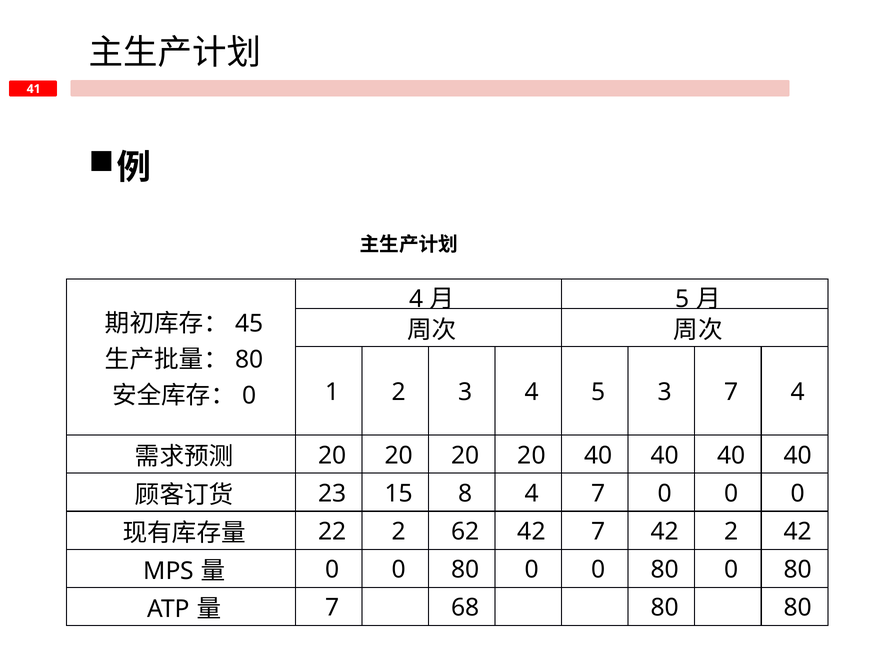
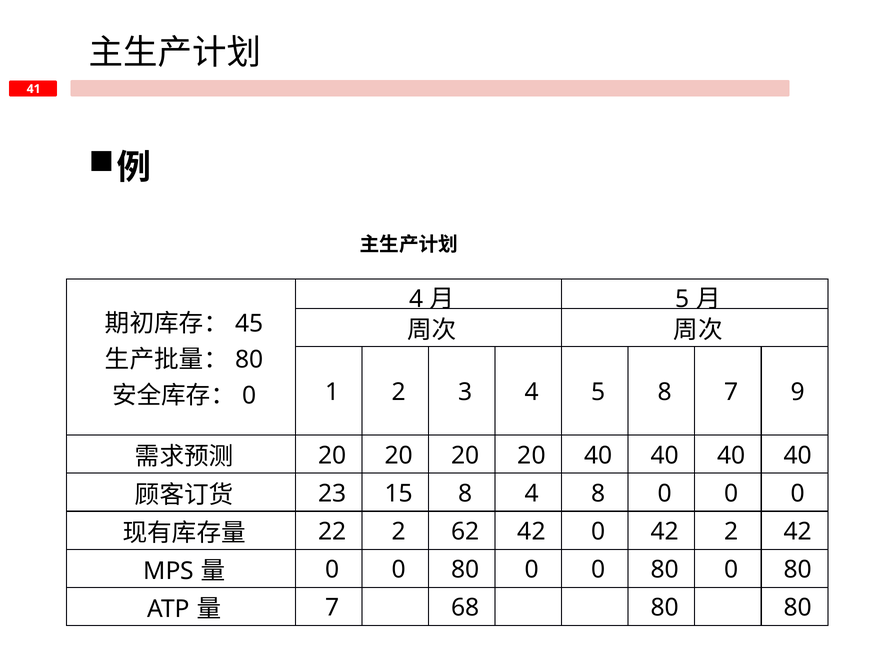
5 3: 3 -> 8
7 4: 4 -> 9
4 7: 7 -> 8
42 7: 7 -> 0
